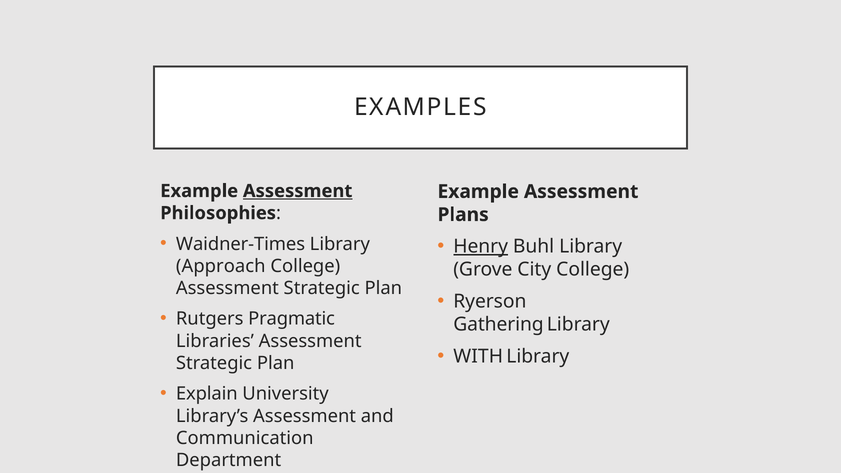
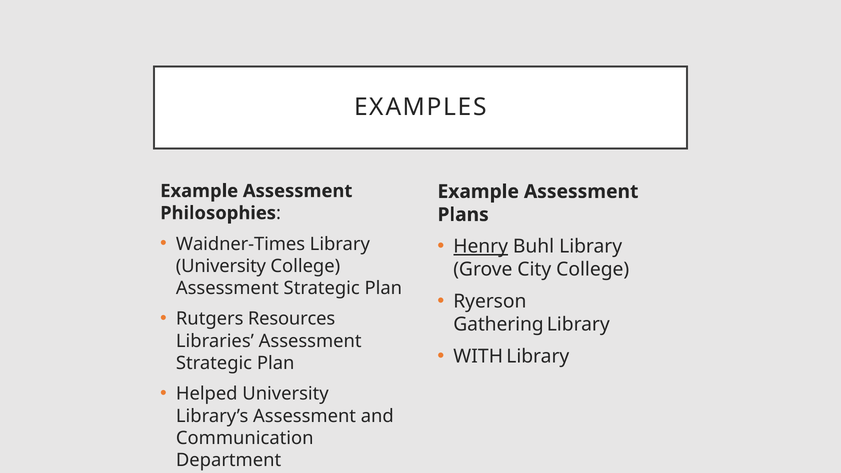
Assessment at (298, 191) underline: present -> none
Approach at (221, 266): Approach -> University
Pragmatic: Pragmatic -> Resources
Explain: Explain -> Helped
